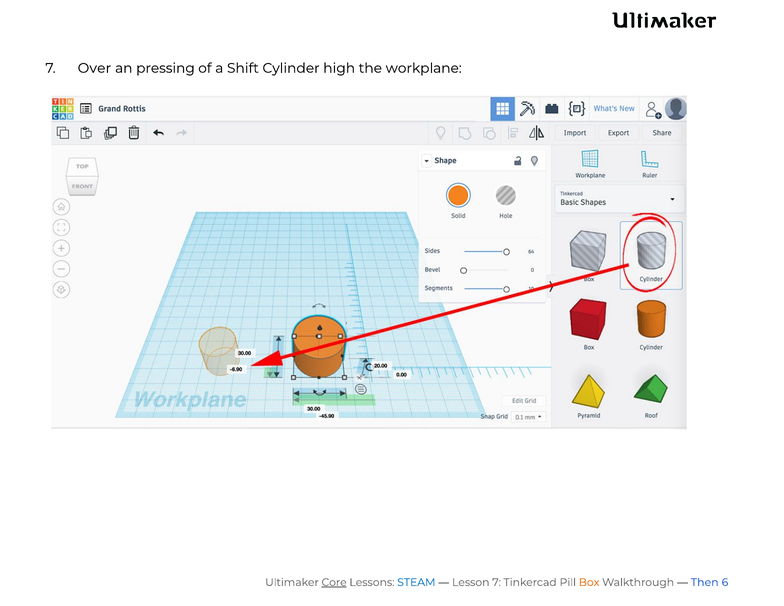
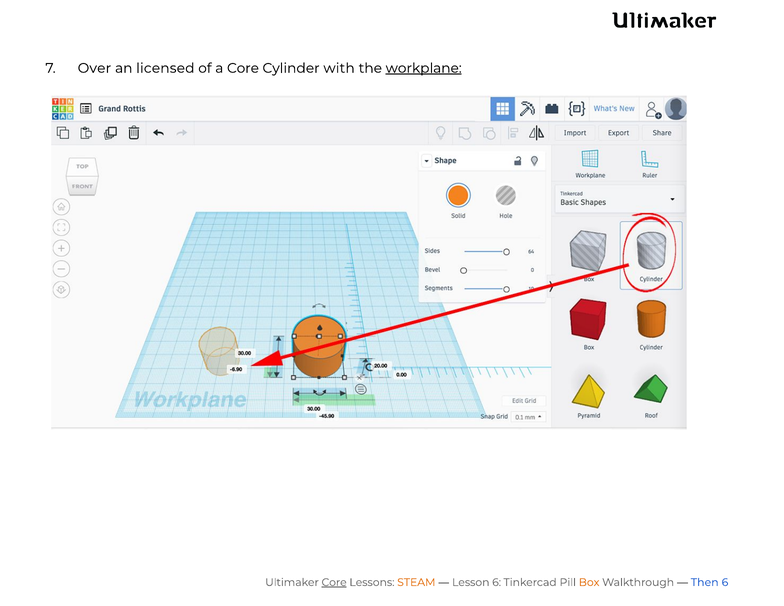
pressing: pressing -> licensed
a Shift: Shift -> Core
high: high -> with
workplane underline: none -> present
STEAM colour: blue -> orange
Lesson 7: 7 -> 6
